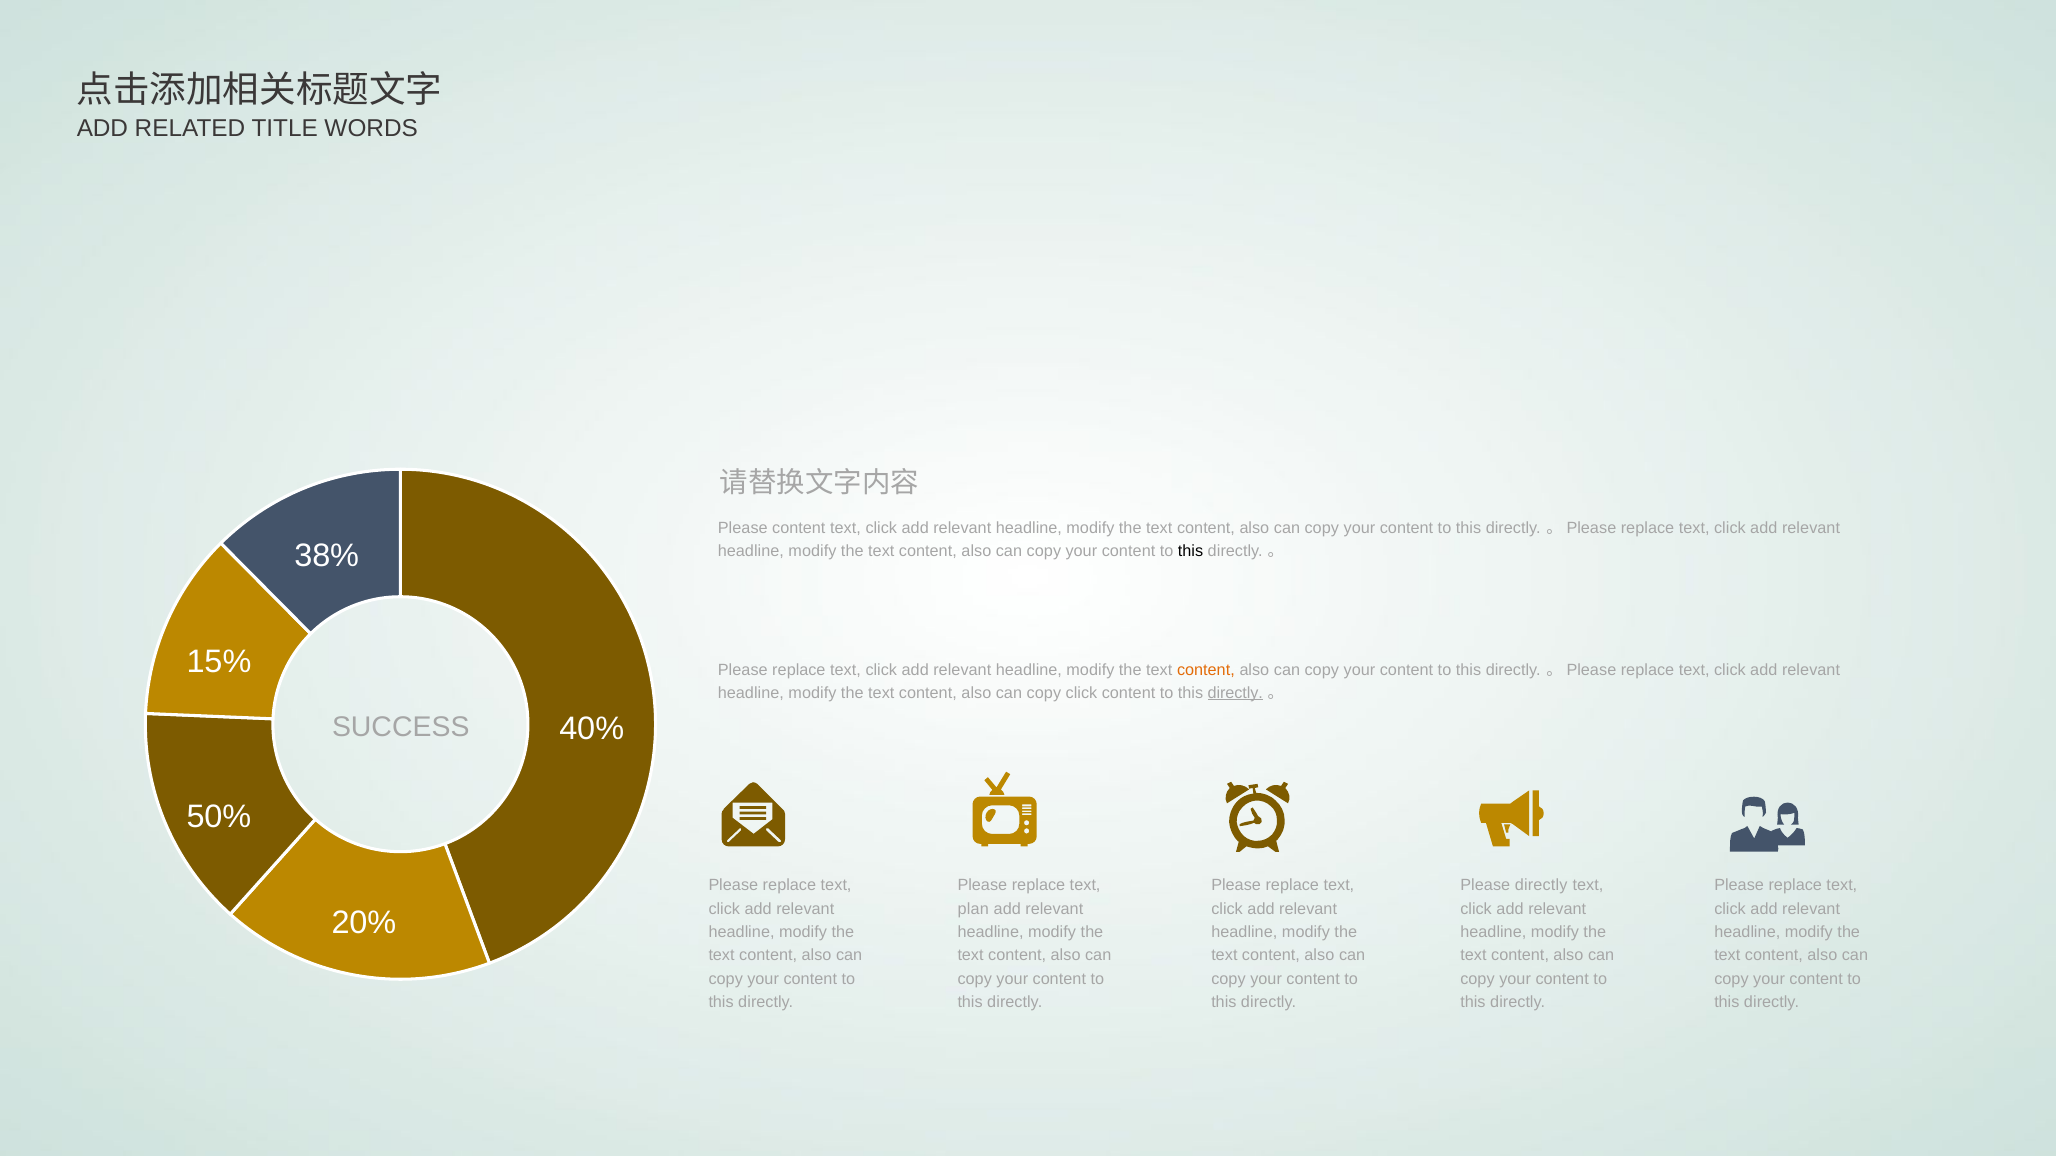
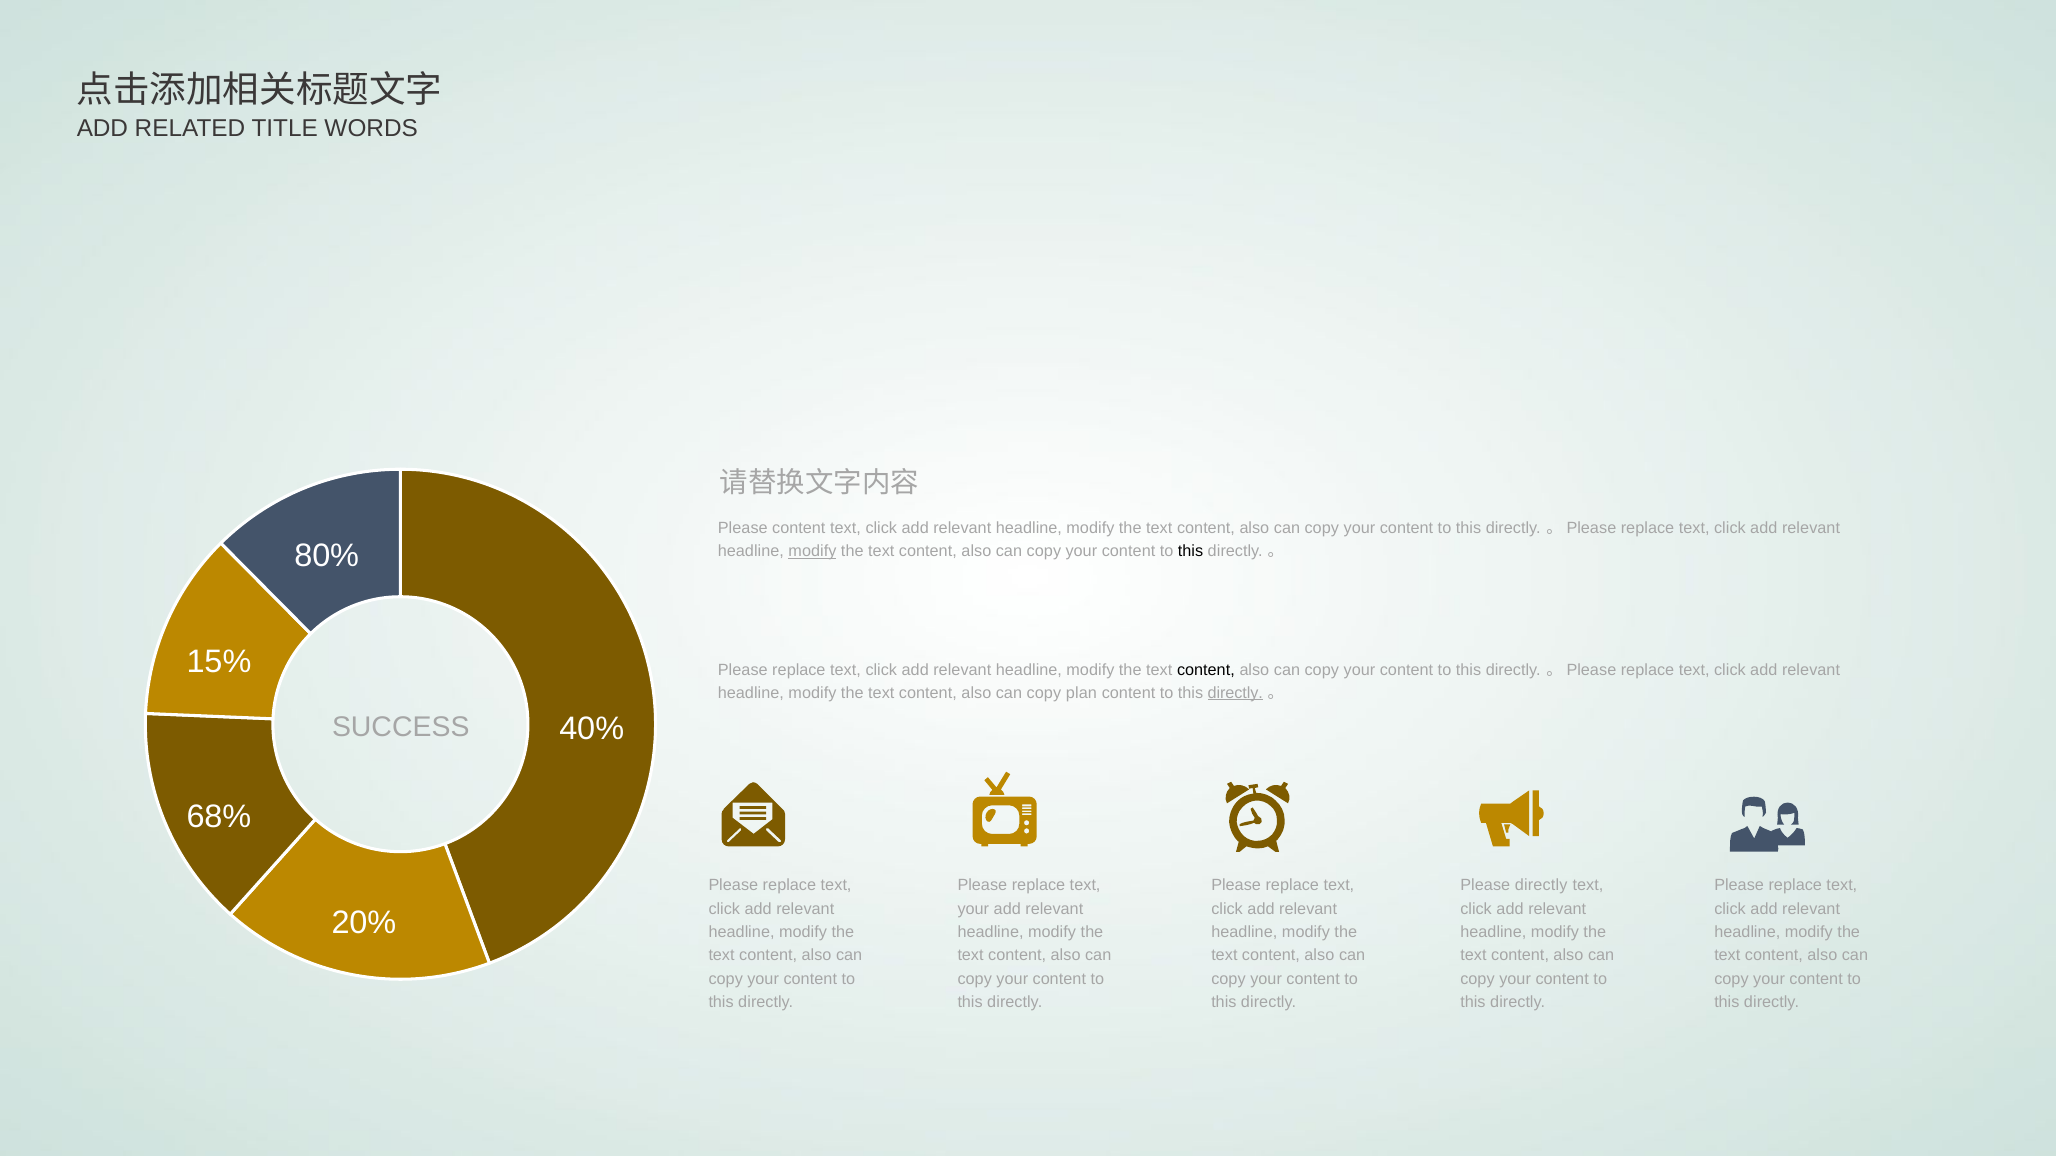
38%: 38% -> 80%
modify at (812, 552) underline: none -> present
content at (1206, 670) colour: orange -> black
copy click: click -> plan
50%: 50% -> 68%
plan at (973, 909): plan -> your
